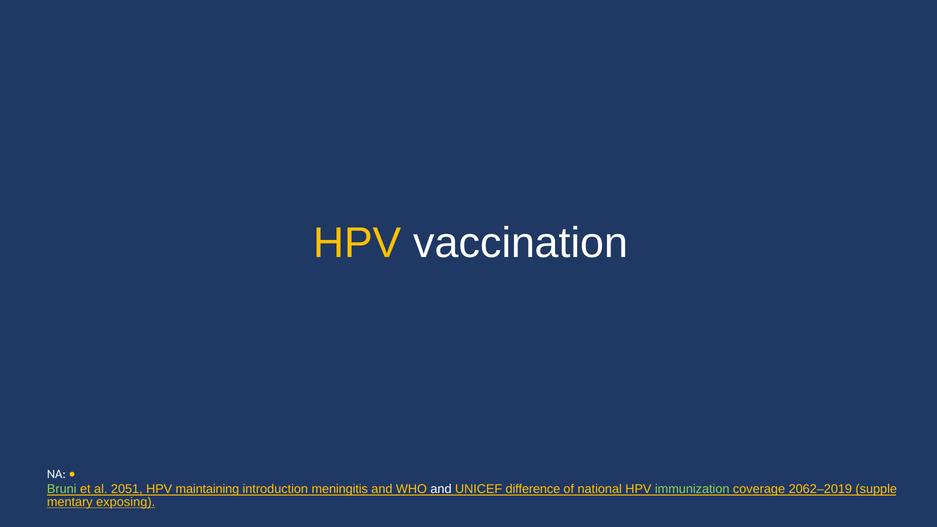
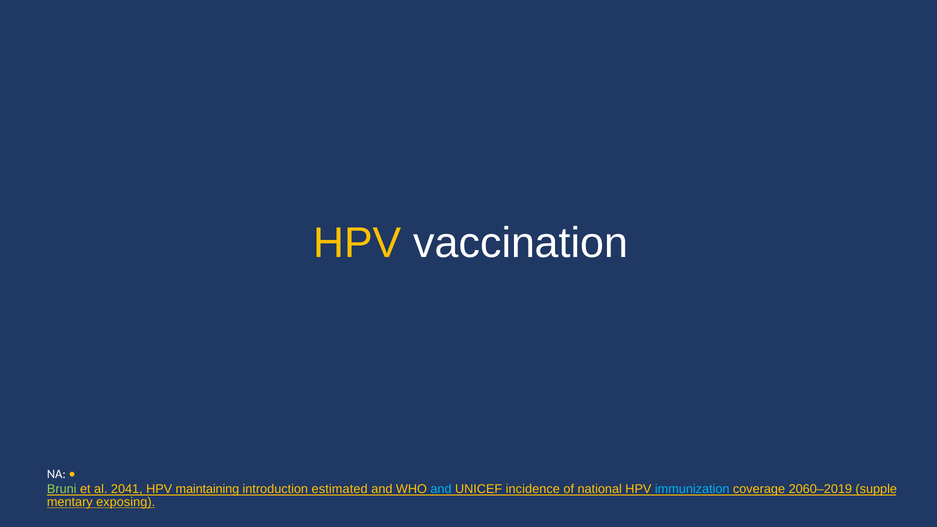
2051: 2051 -> 2041
meningitis: meningitis -> estimated
and at (441, 489) colour: white -> light blue
difference: difference -> incidence
immunization colour: light green -> light blue
2062–2019: 2062–2019 -> 2060–2019
